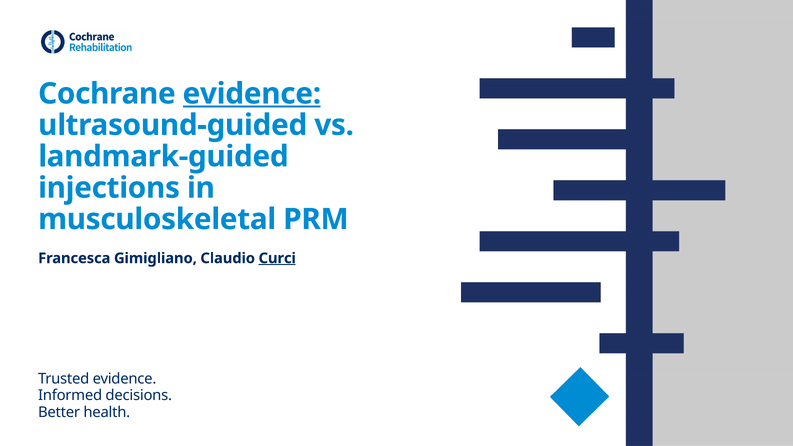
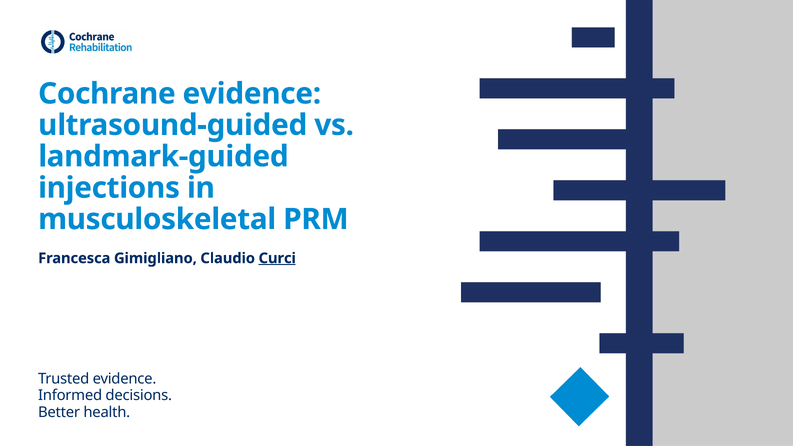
evidence at (252, 94) underline: present -> none
